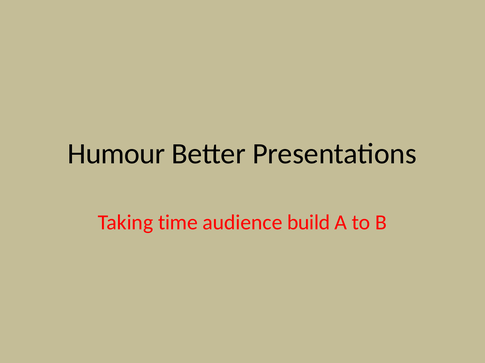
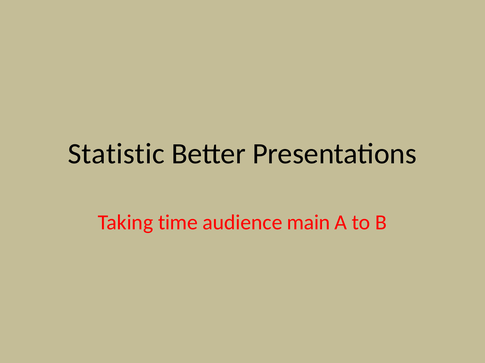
Humour: Humour -> Statistic
build: build -> main
